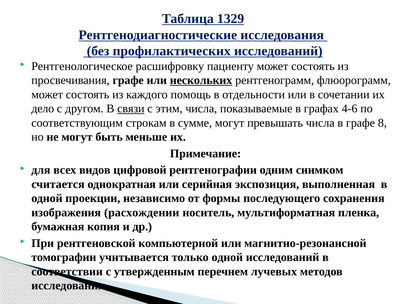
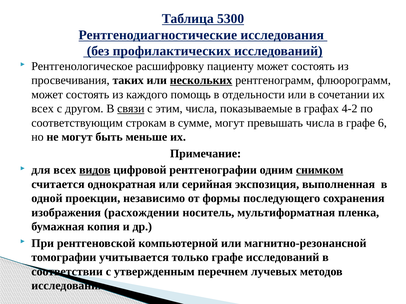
1329: 1329 -> 5300
просвечивания графе: графе -> таких
дело at (43, 109): дело -> всех
4-6: 4-6 -> 4-2
8: 8 -> 6
видов underline: none -> present
снимком underline: none -> present
только одной: одной -> графе
